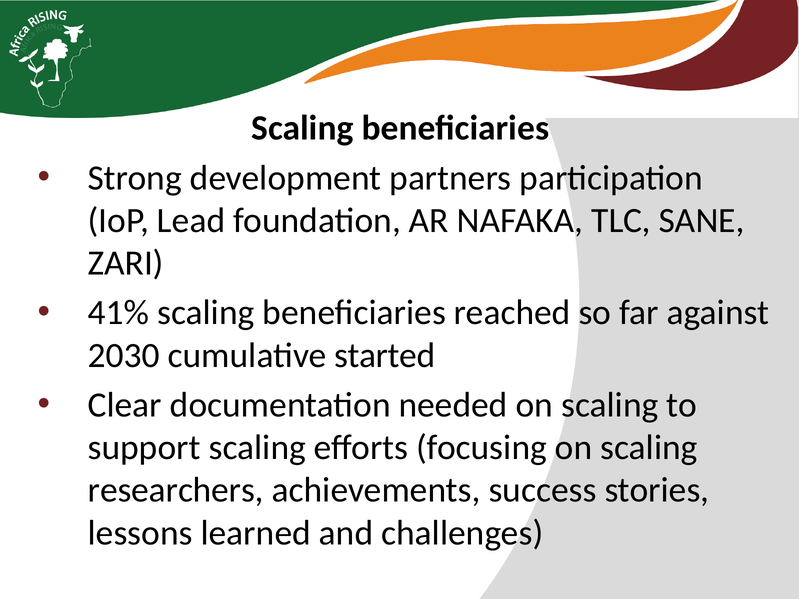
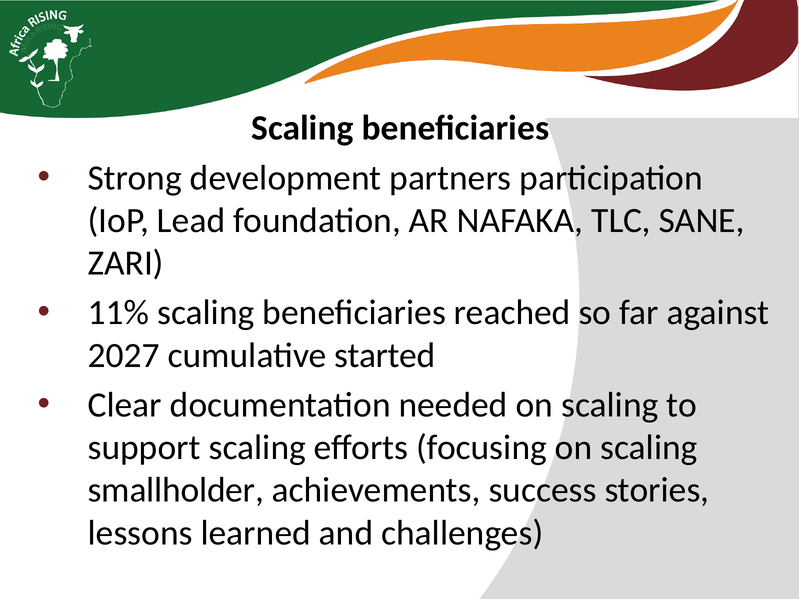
41%: 41% -> 11%
2030: 2030 -> 2027
researchers: researchers -> smallholder
